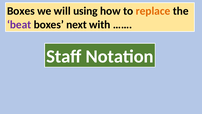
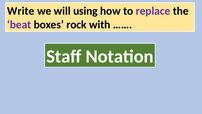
Boxes at (21, 11): Boxes -> Write
replace colour: orange -> purple
next: next -> rock
